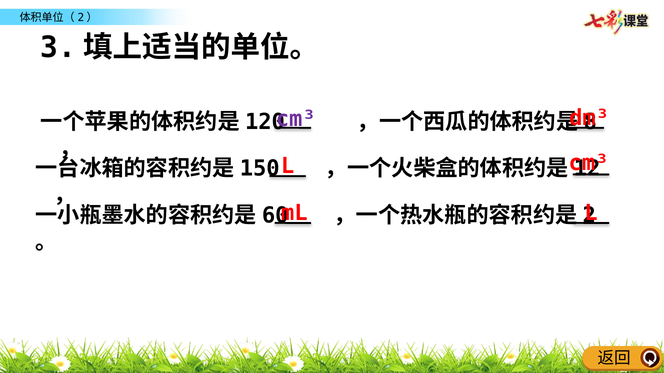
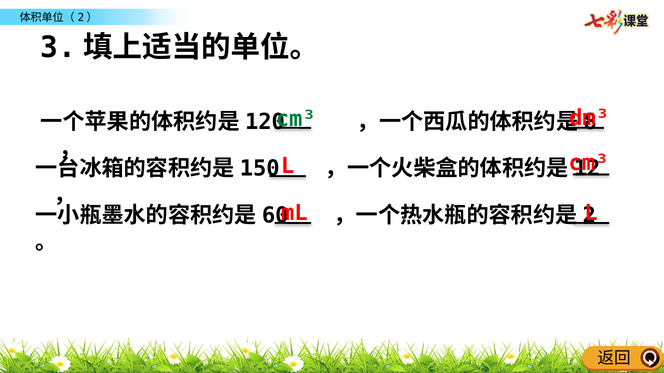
cm³ at (296, 119) colour: purple -> green
